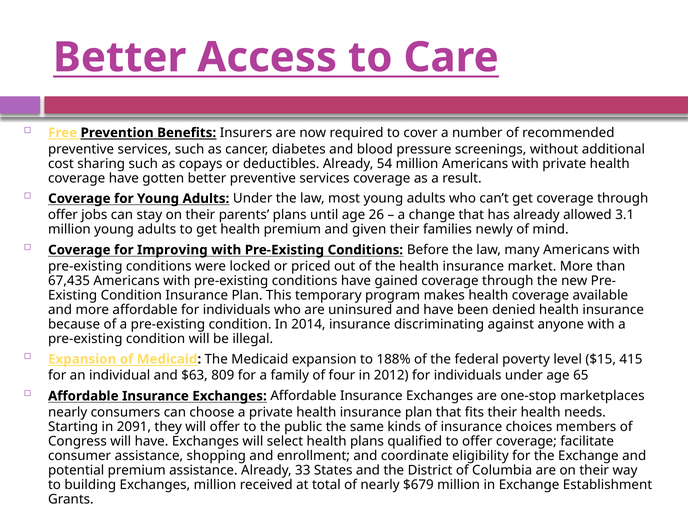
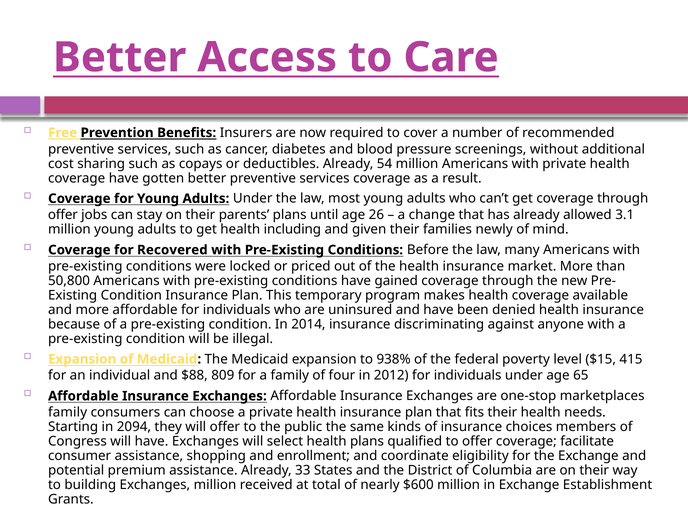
health premium: premium -> including
Improving: Improving -> Recovered
67,435: 67,435 -> 50,800
188%: 188% -> 938%
$63: $63 -> $88
nearly at (68, 412): nearly -> family
2091: 2091 -> 2094
$679: $679 -> $600
